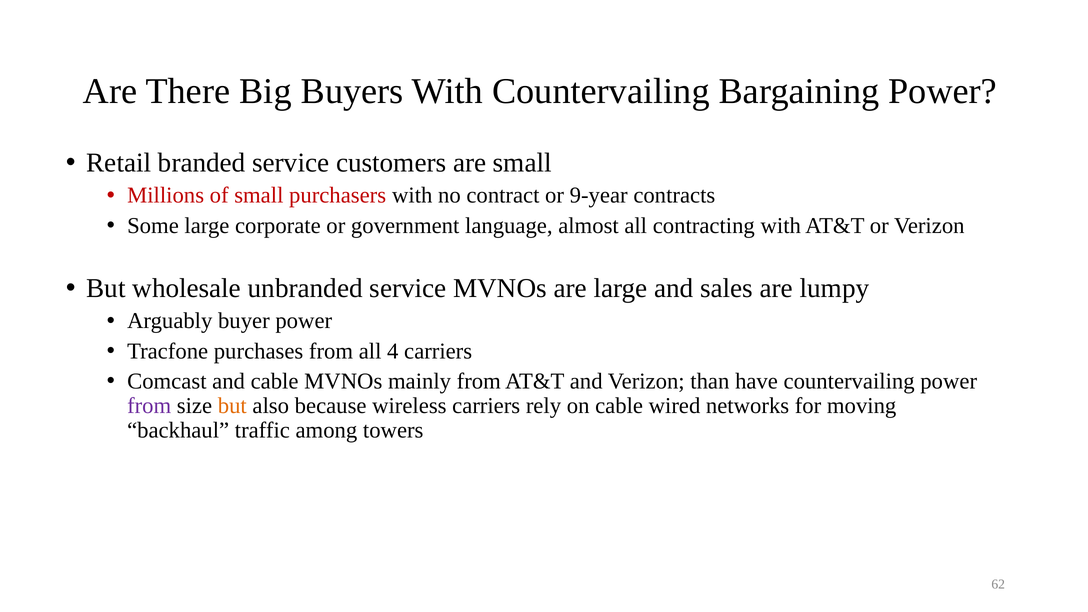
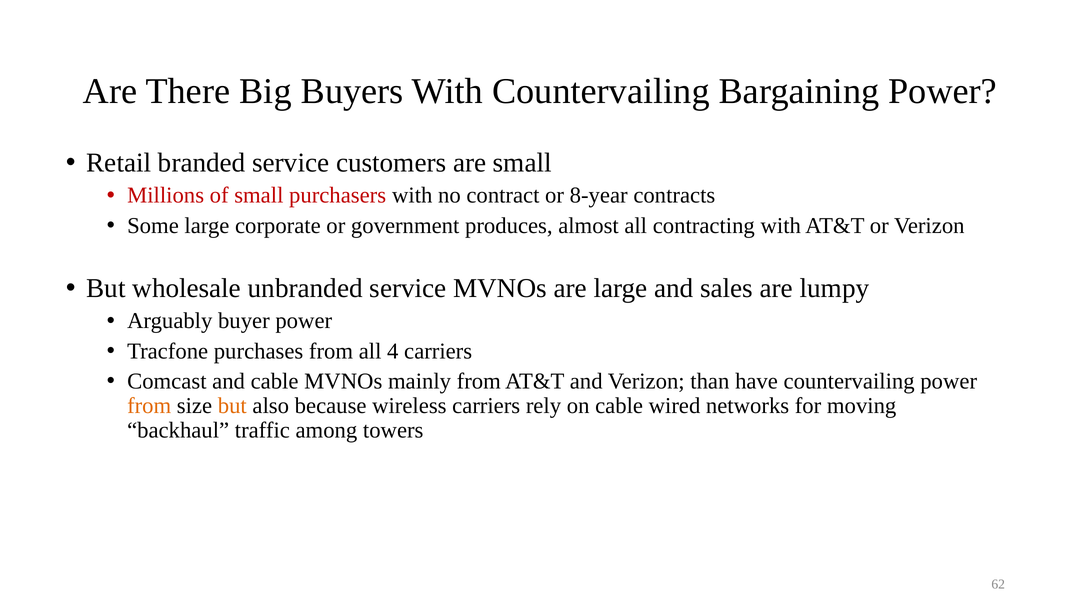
9-year: 9-year -> 8-year
language: language -> produces
from at (149, 406) colour: purple -> orange
